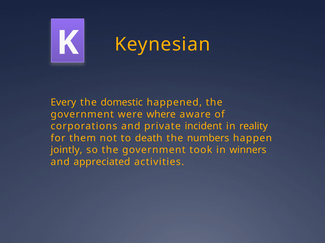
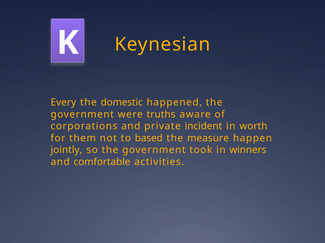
where: where -> truths
reality: reality -> worth
death: death -> based
numbers: numbers -> measure
appreciated: appreciated -> comfortable
